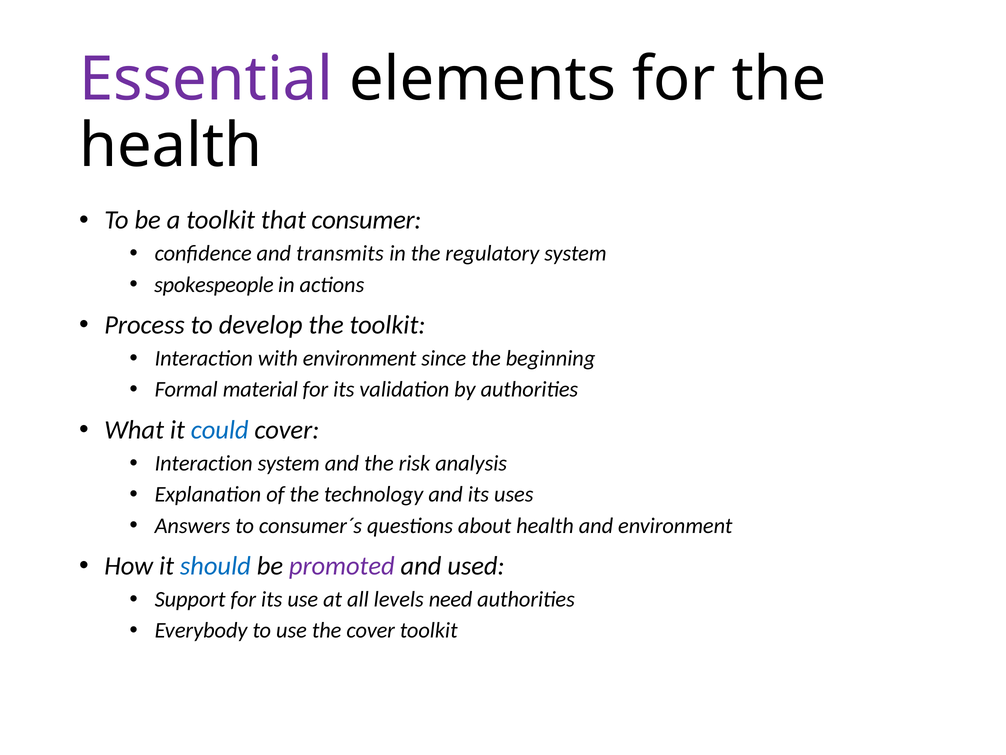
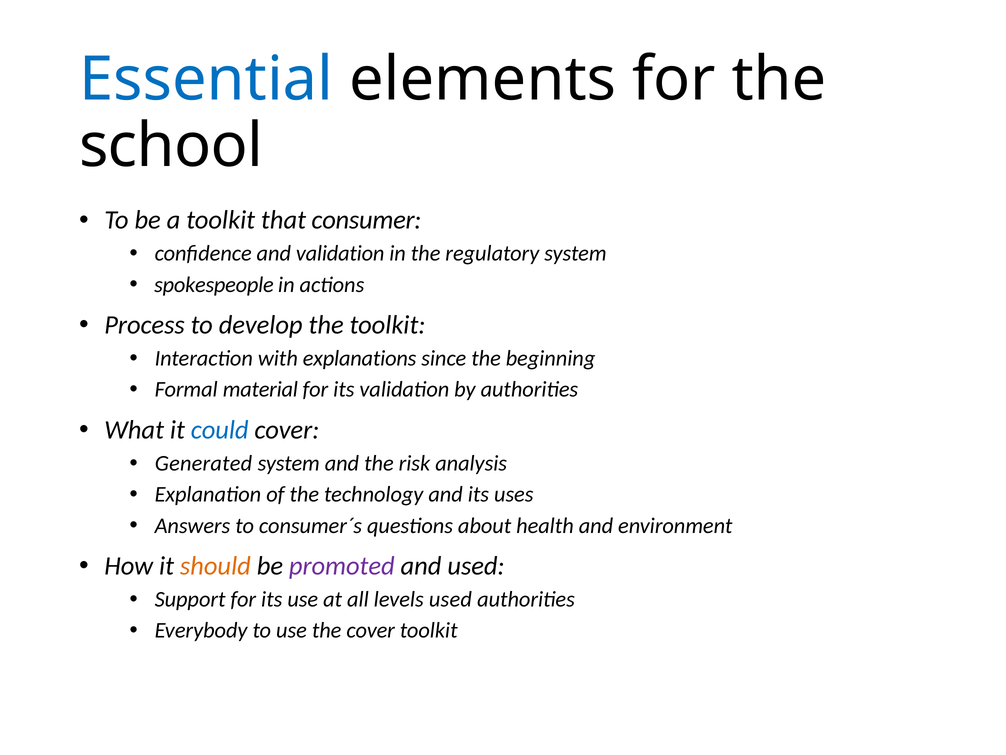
Essential colour: purple -> blue
health at (171, 146): health -> school
and transmits: transmits -> validation
with environment: environment -> explanations
Interaction at (204, 463): Interaction -> Generated
should colour: blue -> orange
levels need: need -> used
